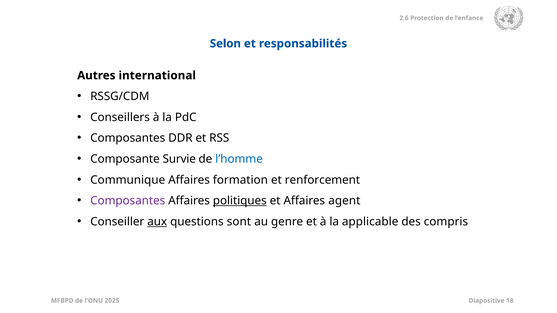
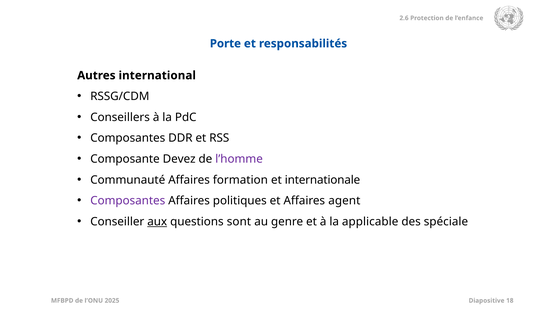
Selon: Selon -> Porte
Survie: Survie -> Devez
l’homme colour: blue -> purple
Communique: Communique -> Communauté
renforcement: renforcement -> internationale
politiques underline: present -> none
compris: compris -> spéciale
